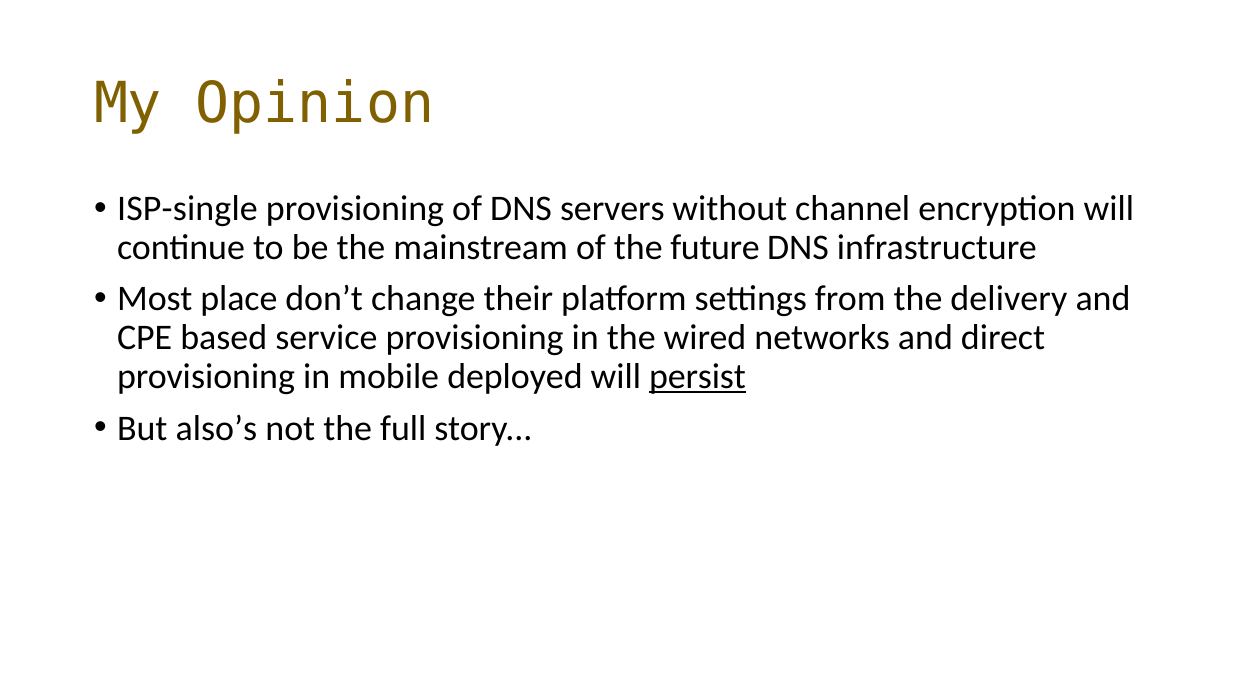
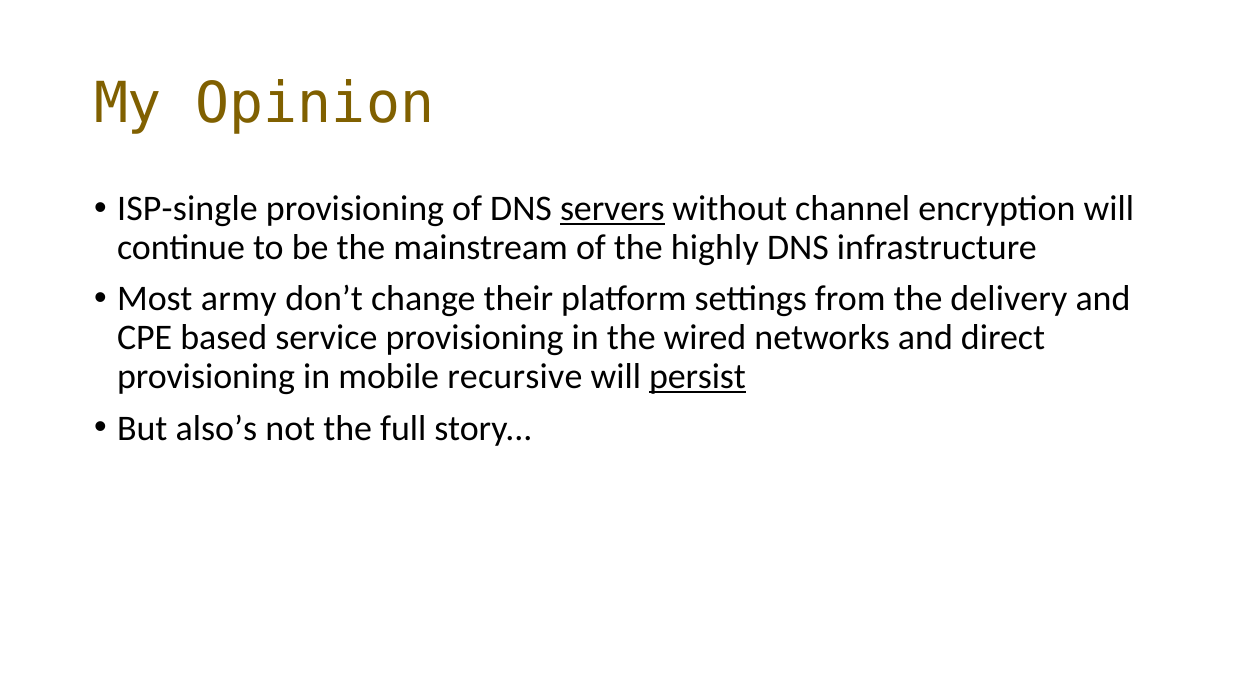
servers underline: none -> present
future: future -> highly
place: place -> army
deployed: deployed -> recursive
